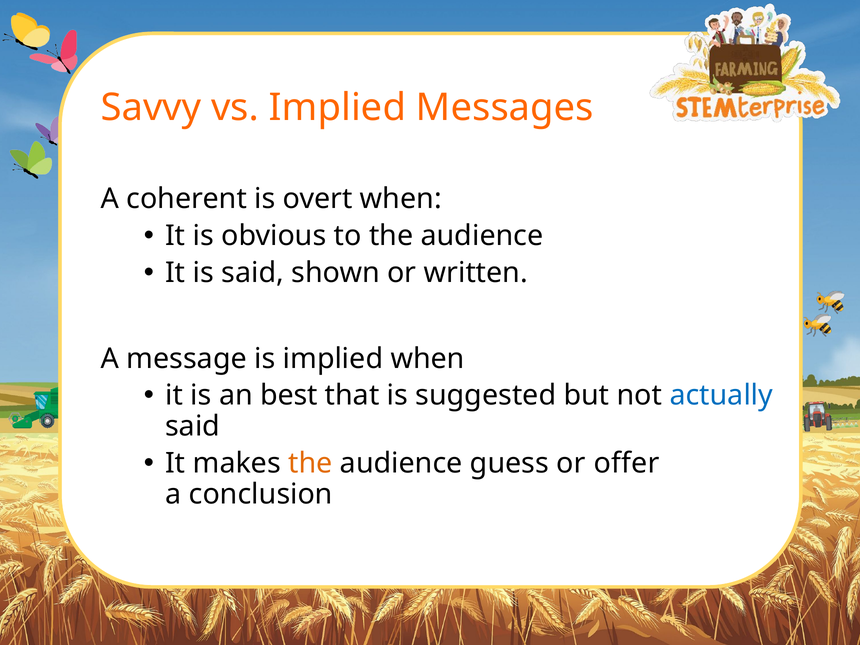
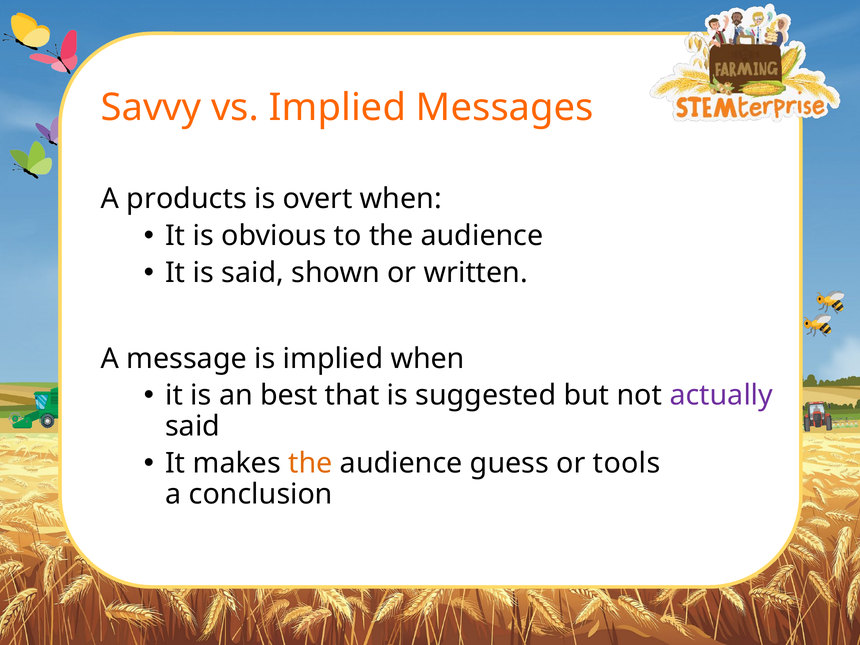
coherent: coherent -> products
actually colour: blue -> purple
offer: offer -> tools
